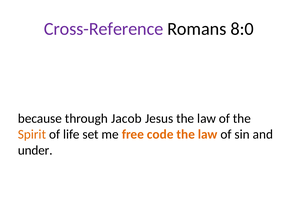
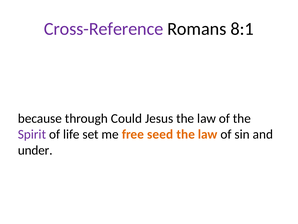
8:0: 8:0 -> 8:1
Jacob: Jacob -> Could
Spirit colour: orange -> purple
code: code -> seed
